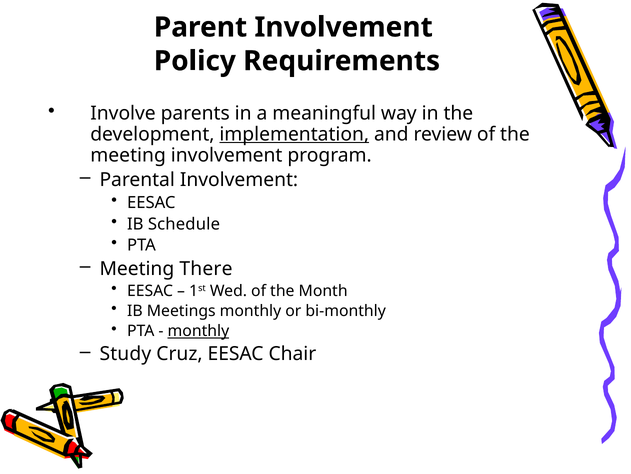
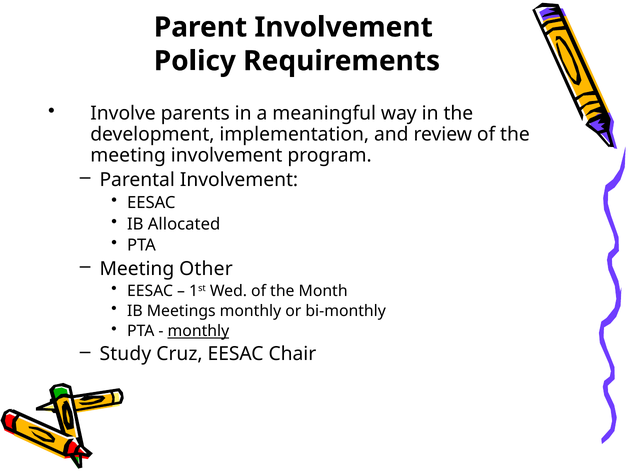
implementation underline: present -> none
Schedule: Schedule -> Allocated
There: There -> Other
